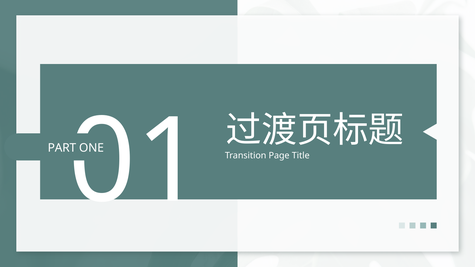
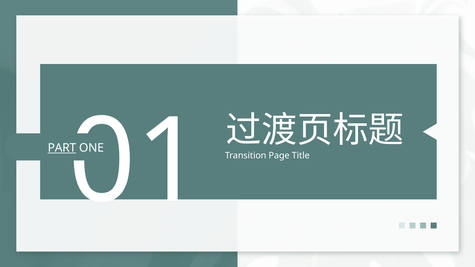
PART underline: none -> present
